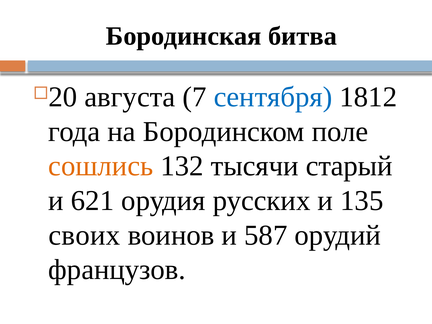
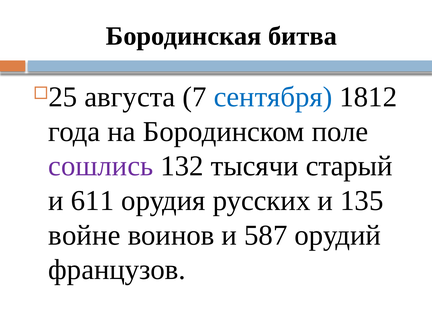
20: 20 -> 25
сошлись colour: orange -> purple
621: 621 -> 611
своих: своих -> войне
